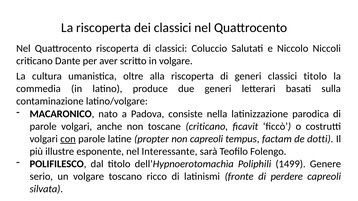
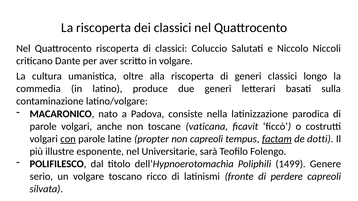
classici titolo: titolo -> longo
toscane criticano: criticano -> vaticana
factam underline: none -> present
Interessante: Interessante -> Universitarie
